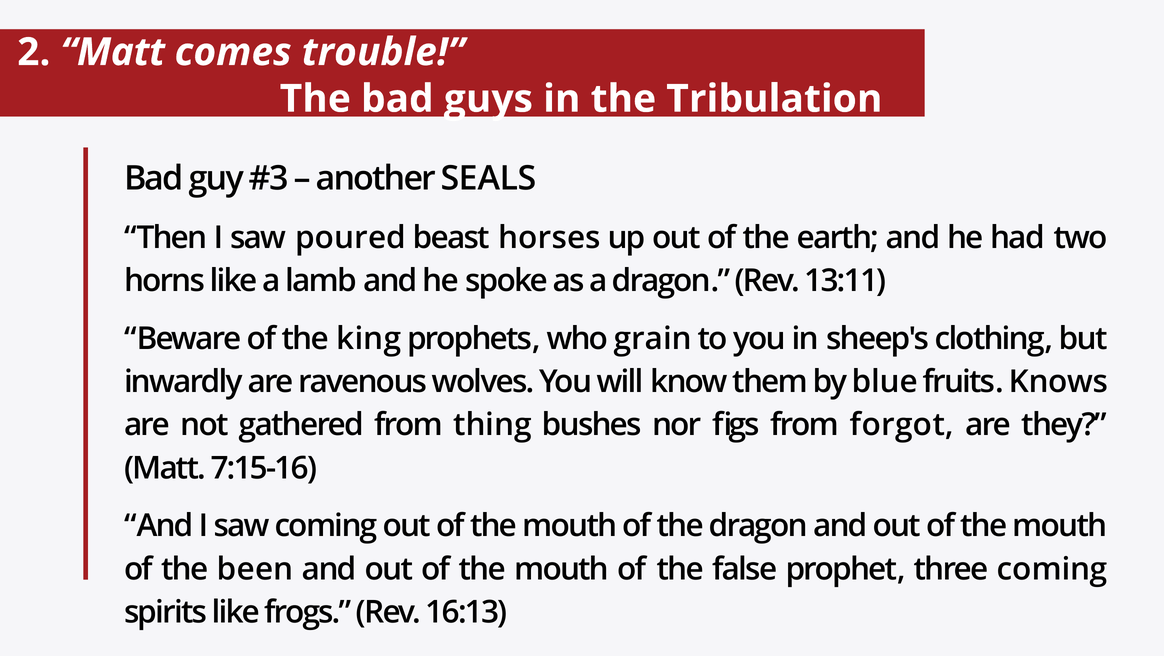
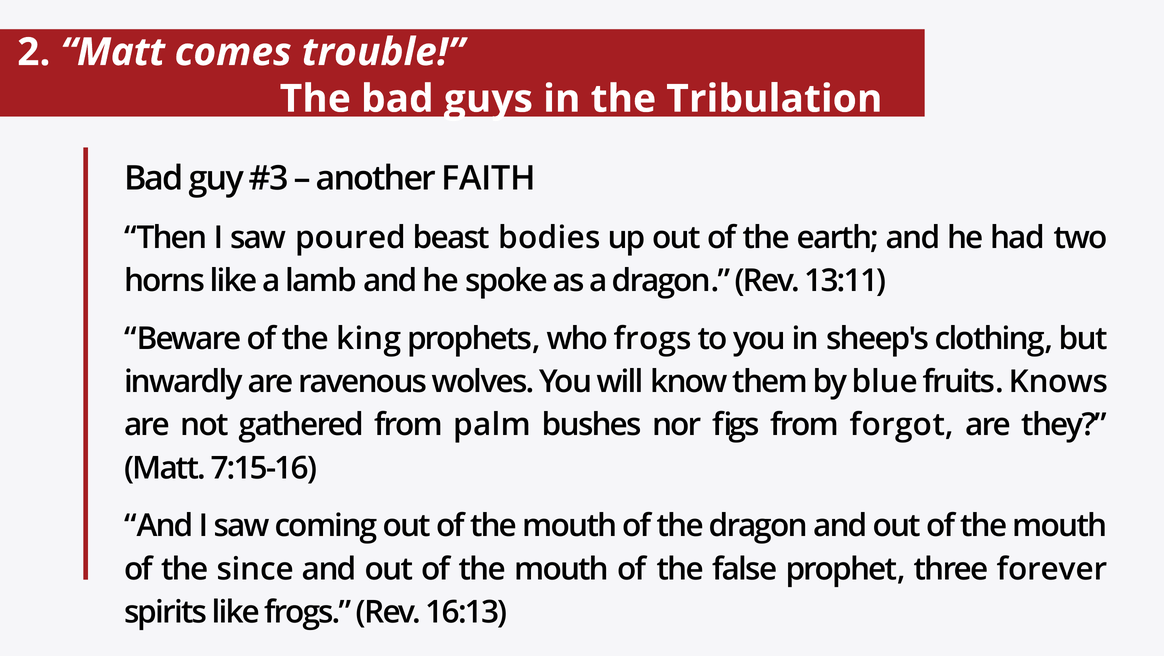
SEALS: SEALS -> FAITH
horses: horses -> bodies
who grain: grain -> frogs
thing: thing -> palm
been: been -> since
three coming: coming -> forever
